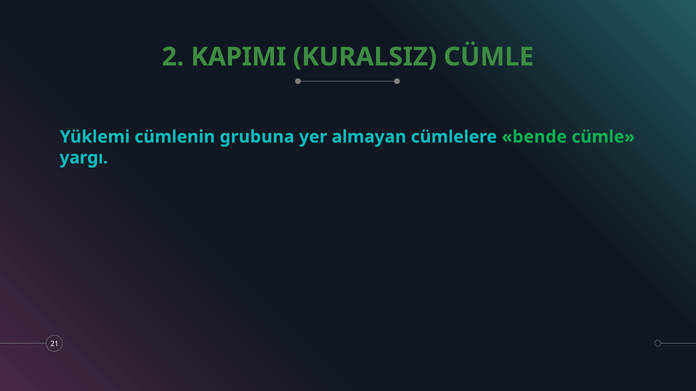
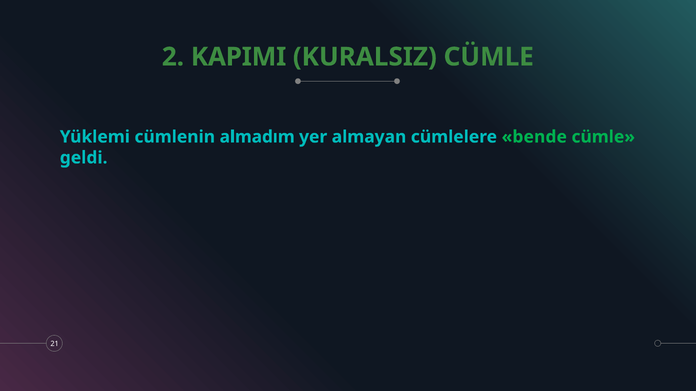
grubuna: grubuna -> almadım
yargı: yargı -> geldi
